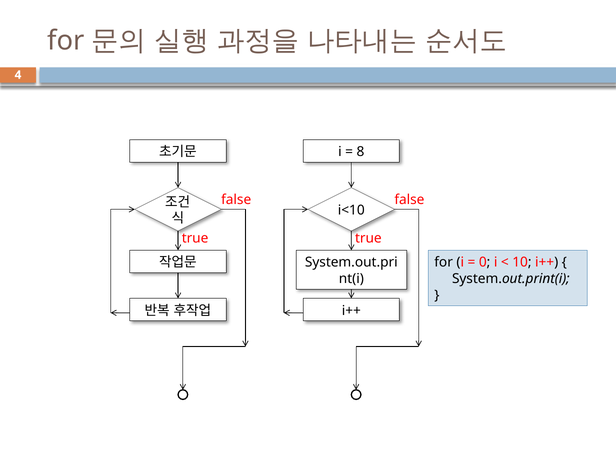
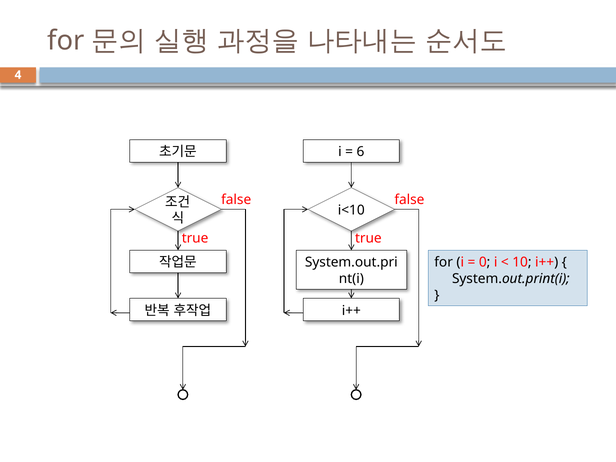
8: 8 -> 6
